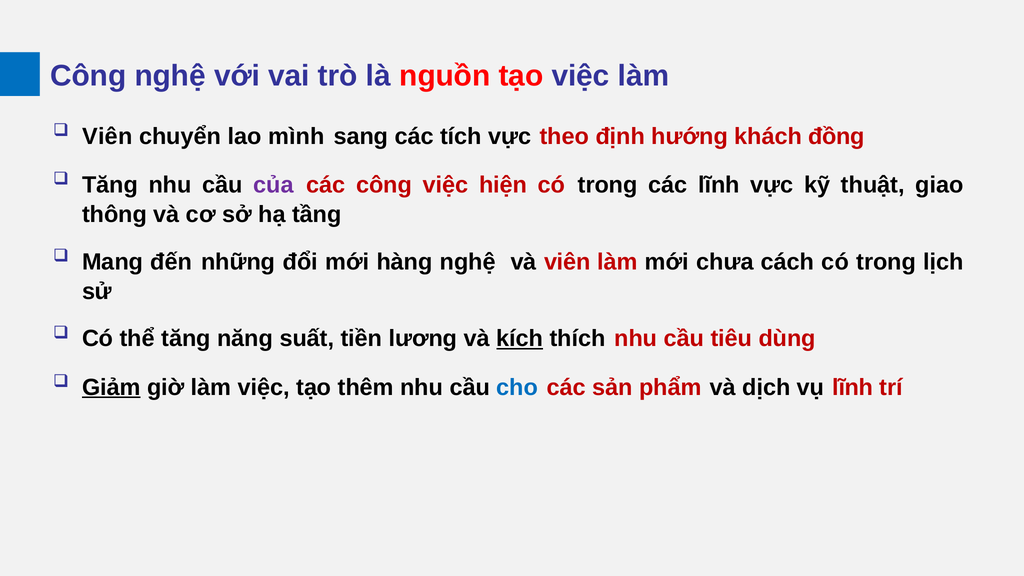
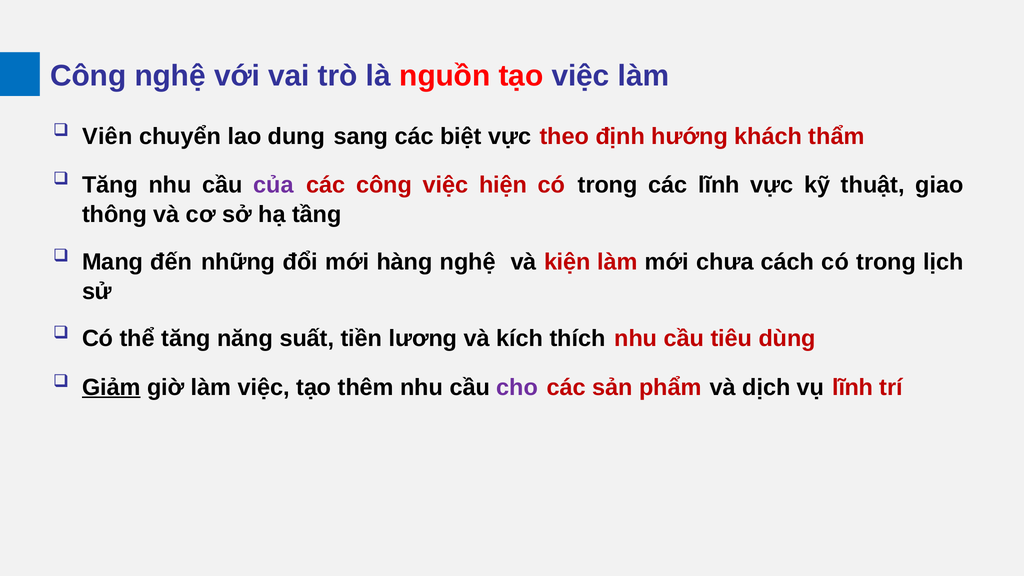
mình: mình -> dung
tích: tích -> biệt
đồng: đồng -> thẩm
và viên: viên -> kiện
kích underline: present -> none
cho colour: blue -> purple
